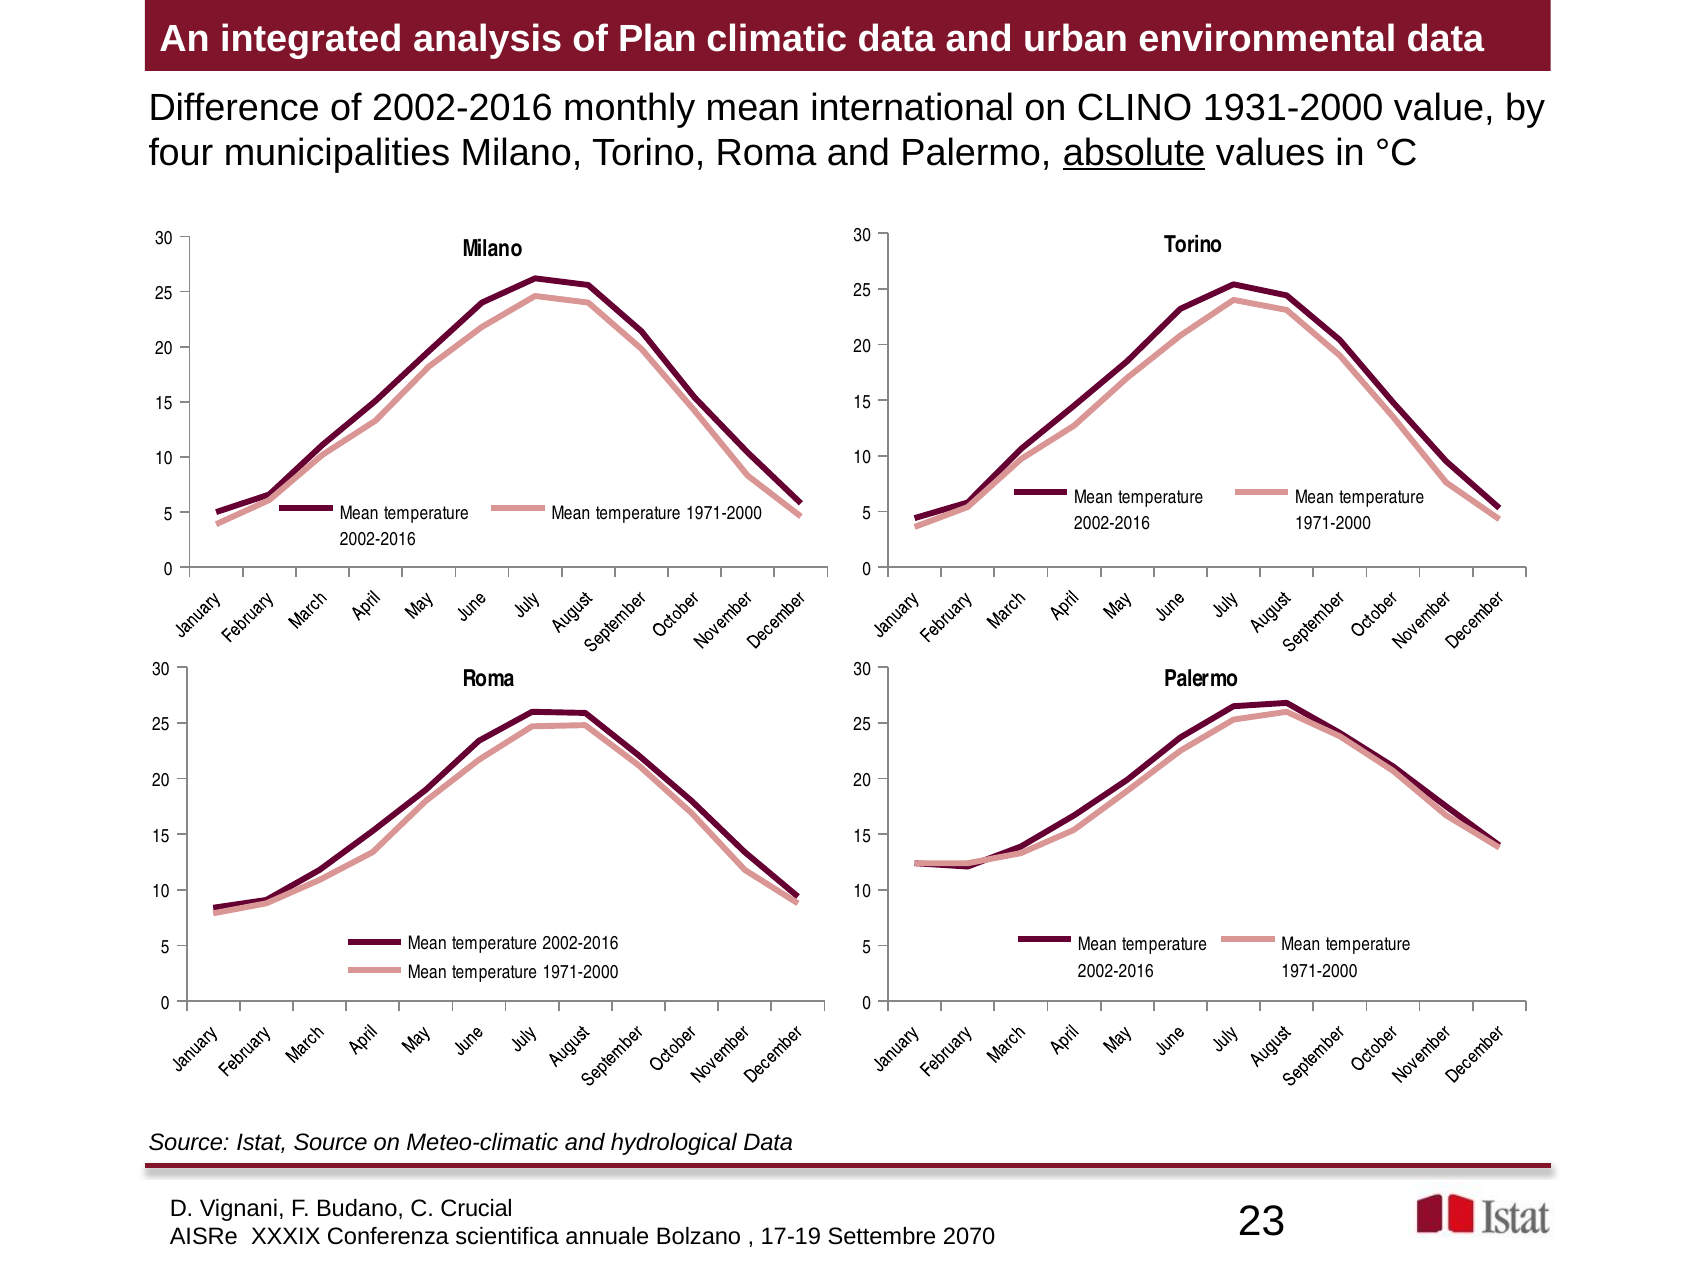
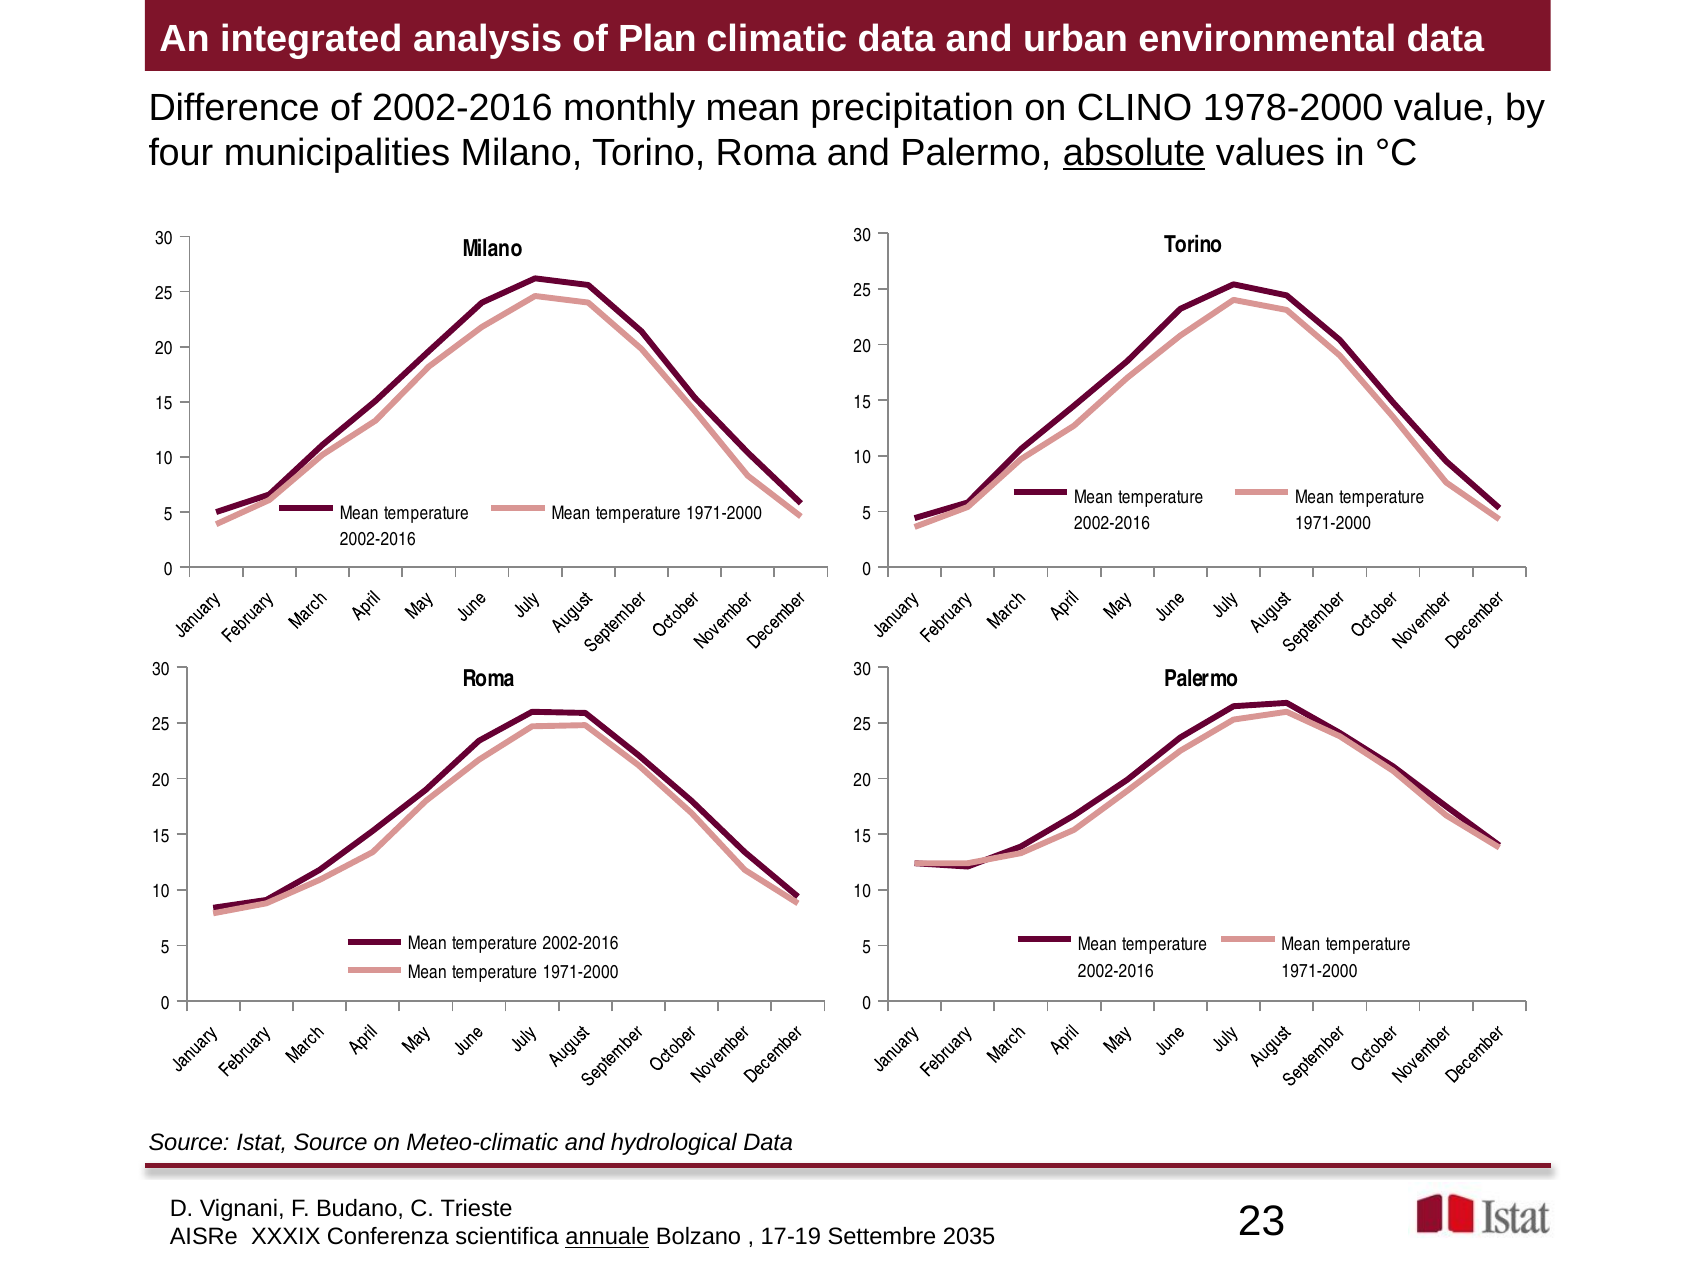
international: international -> precipitation
1931-2000: 1931-2000 -> 1978-2000
Crucial: Crucial -> Trieste
annuale underline: none -> present
2070: 2070 -> 2035
